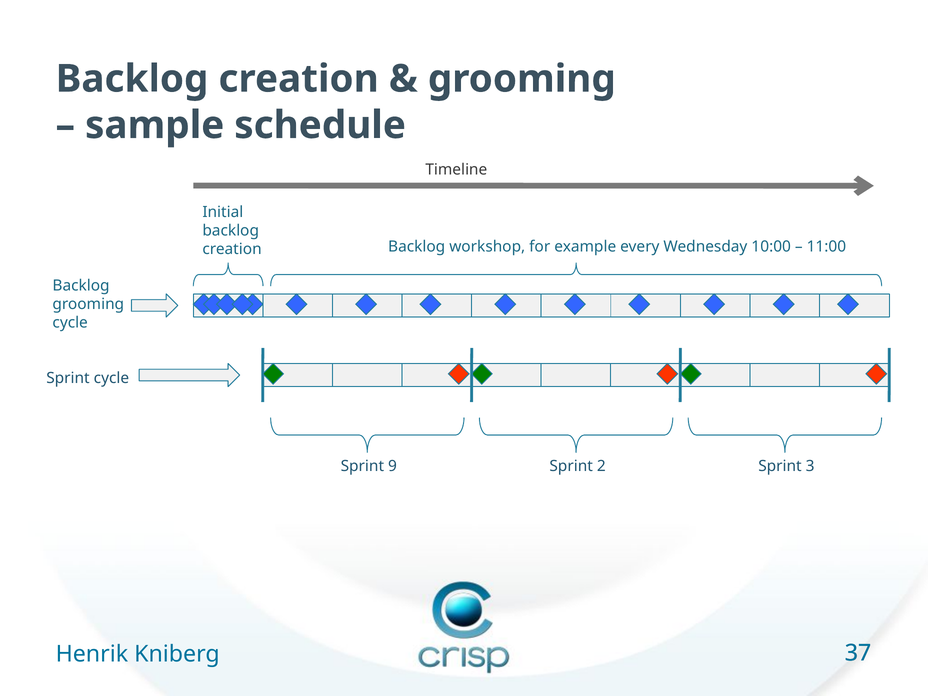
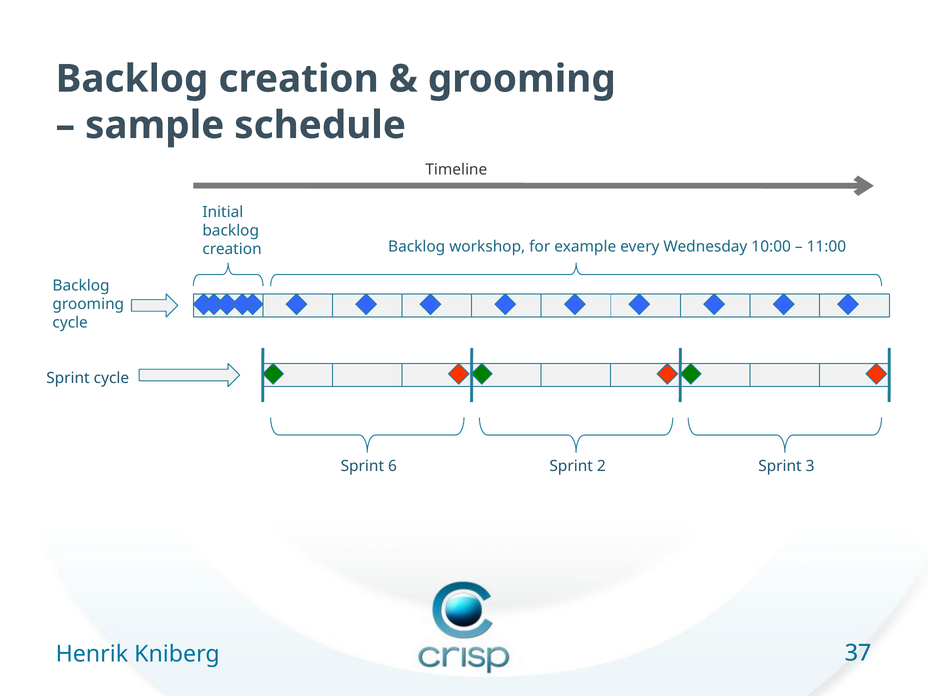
9: 9 -> 6
